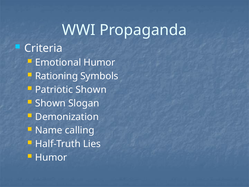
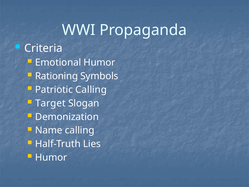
Patriotic Shown: Shown -> Calling
Shown at (50, 103): Shown -> Target
